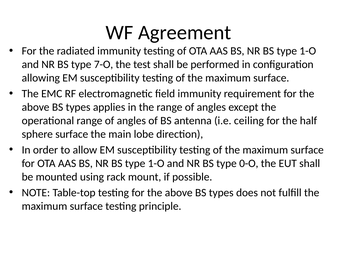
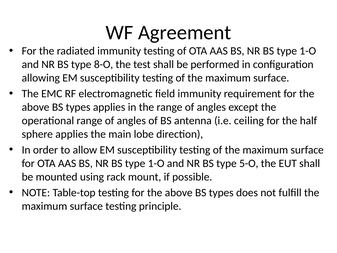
7-O: 7-O -> 8-O
sphere surface: surface -> applies
0-O: 0-O -> 5-O
